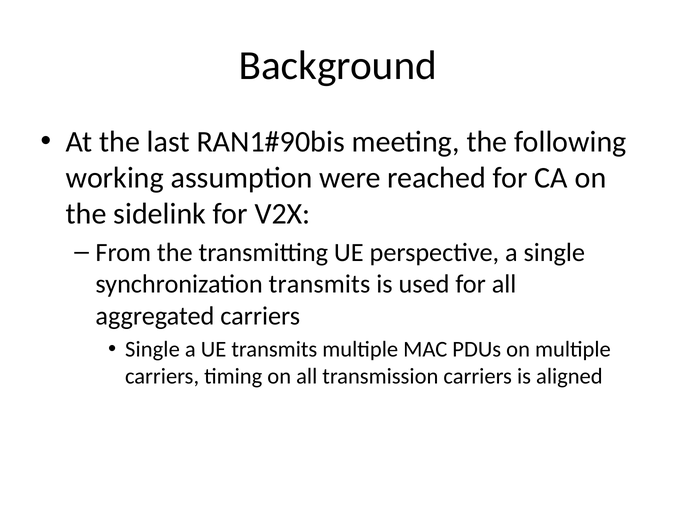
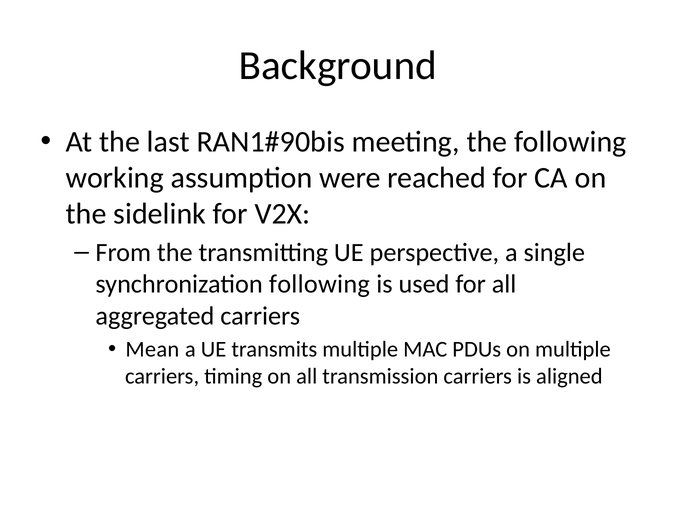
synchronization transmits: transmits -> following
Single at (152, 349): Single -> Mean
